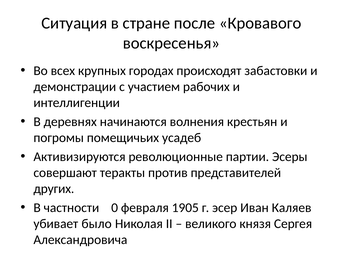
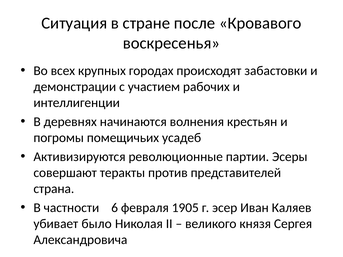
других: других -> страна
0: 0 -> 6
